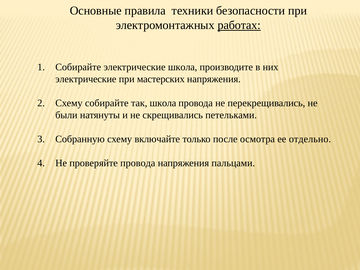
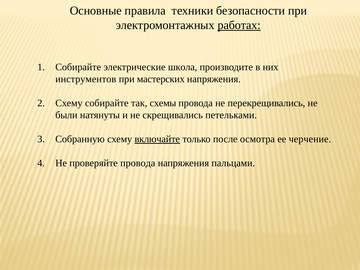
электрические at (86, 79): электрические -> инструментов
так школа: школа -> схемы
включайте underline: none -> present
отдельно: отдельно -> черчение
